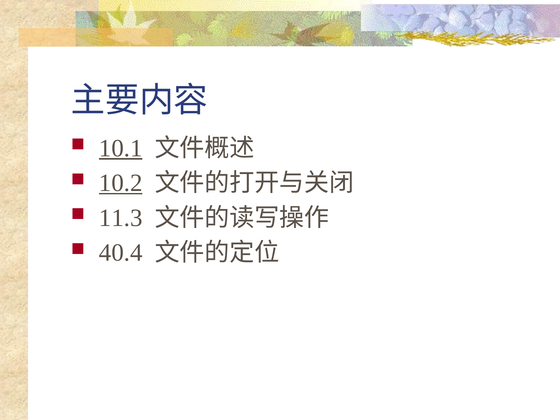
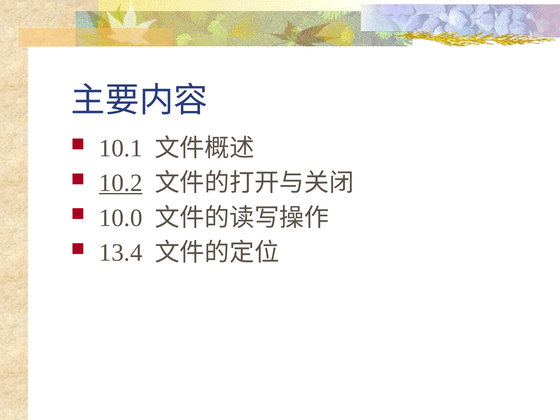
10.1 underline: present -> none
11.3: 11.3 -> 10.0
40.4: 40.4 -> 13.4
